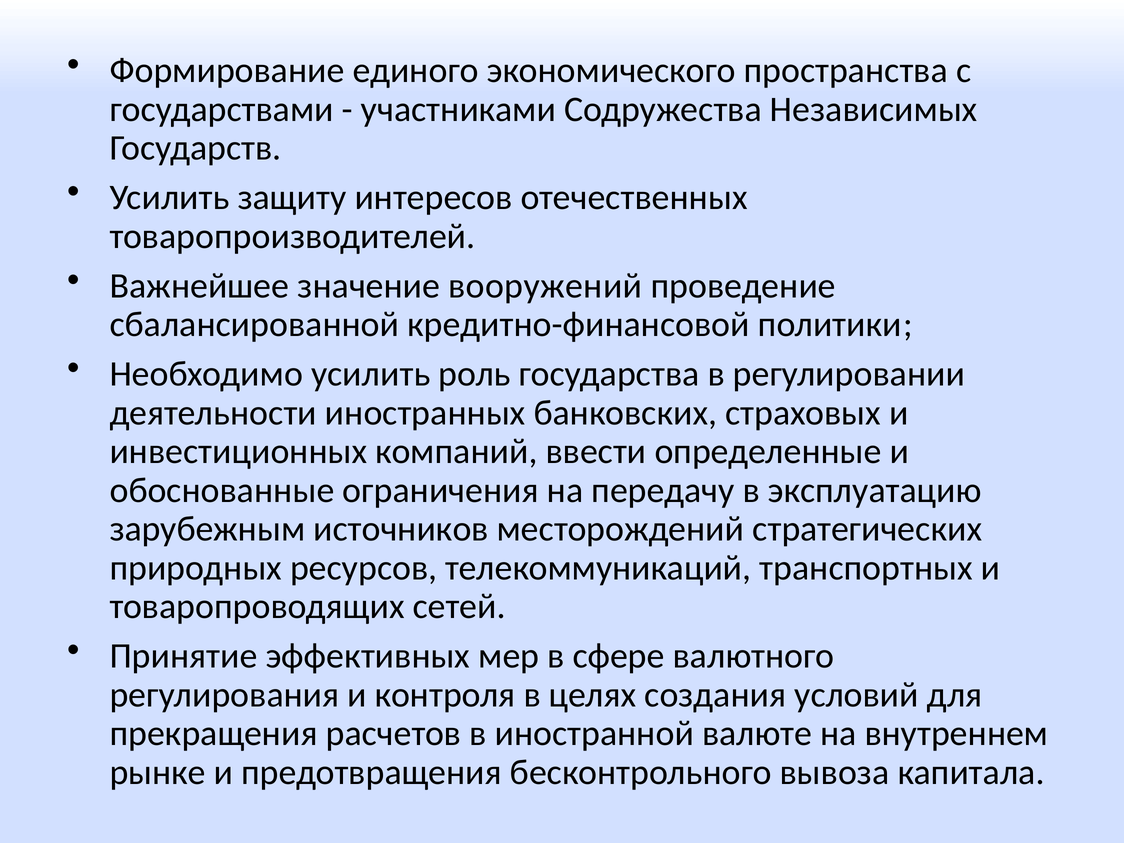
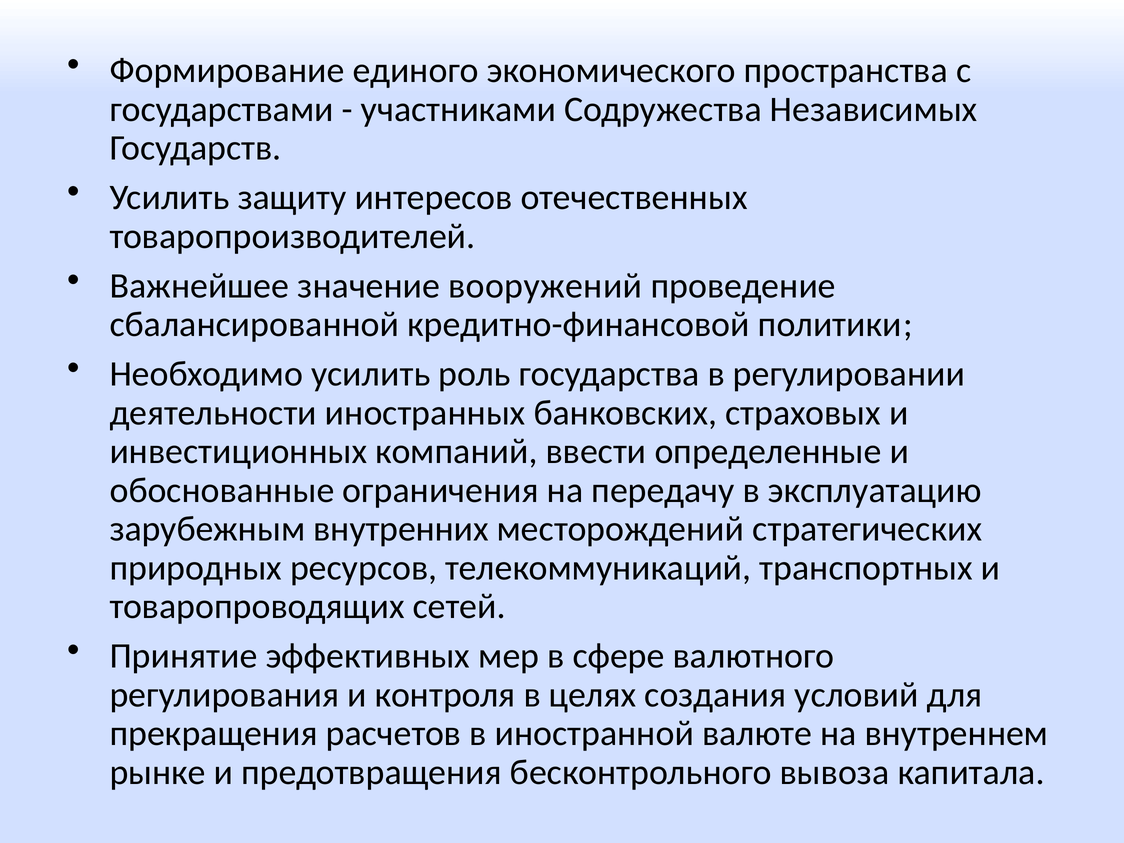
источников: источников -> внутренних
